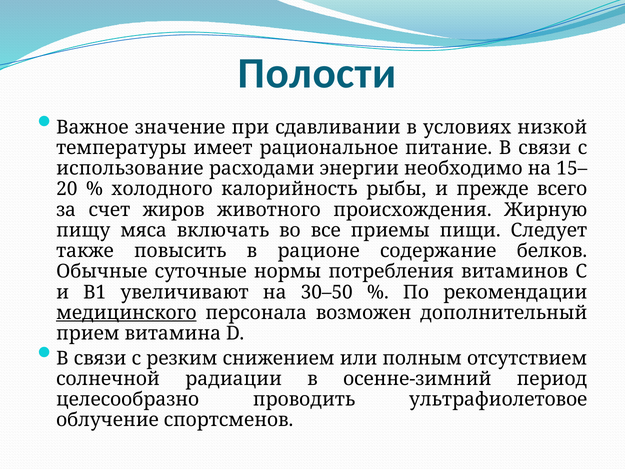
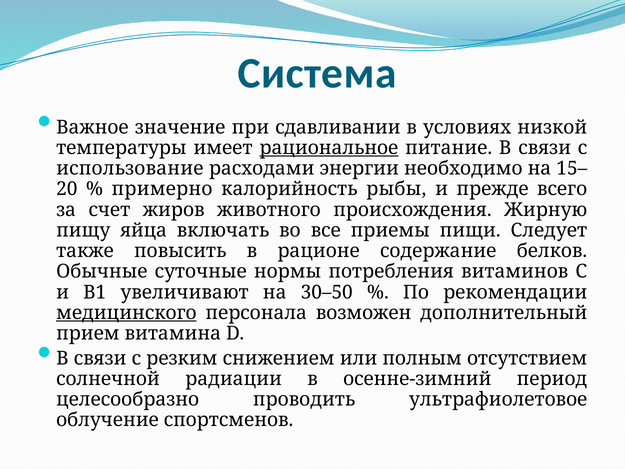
Полости: Полости -> Система
рациональное underline: none -> present
холодного: холодного -> примерно
мяса: мяса -> яйца
